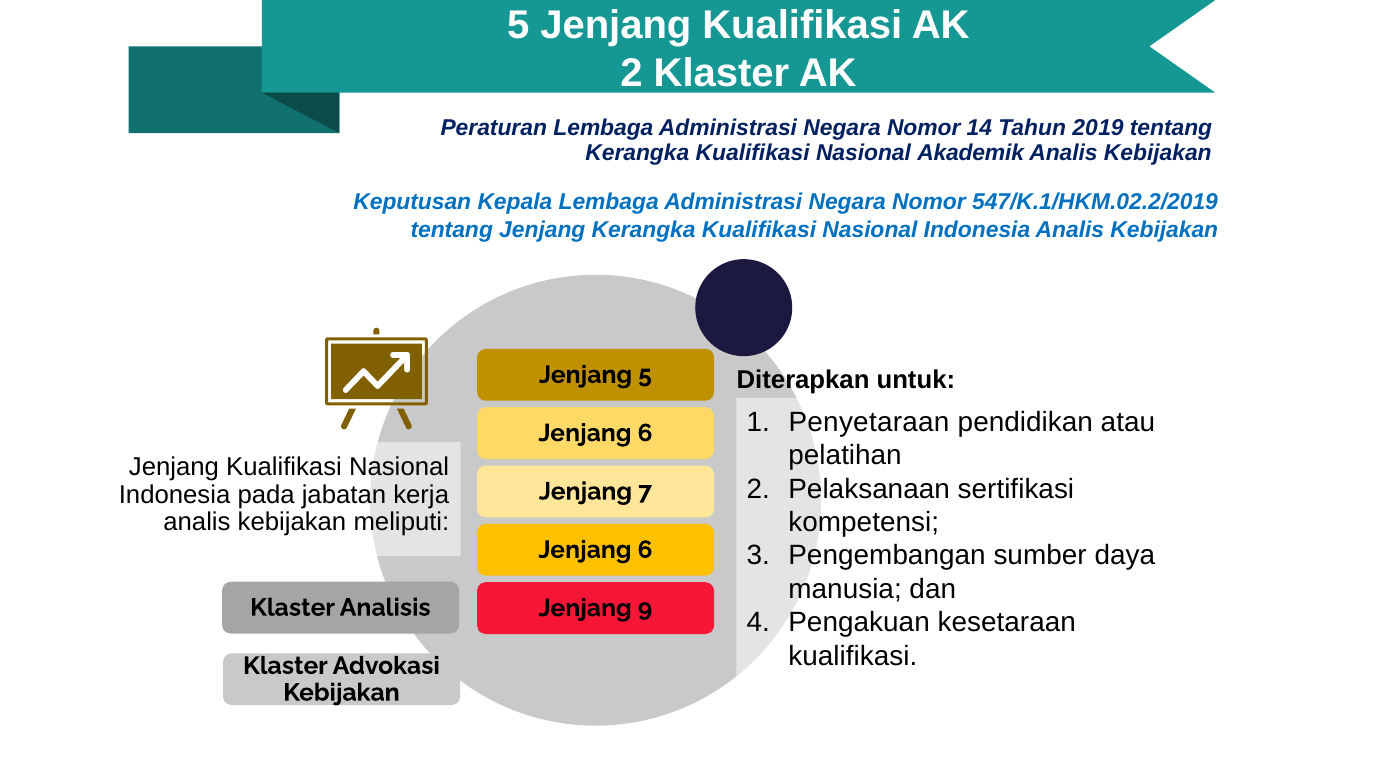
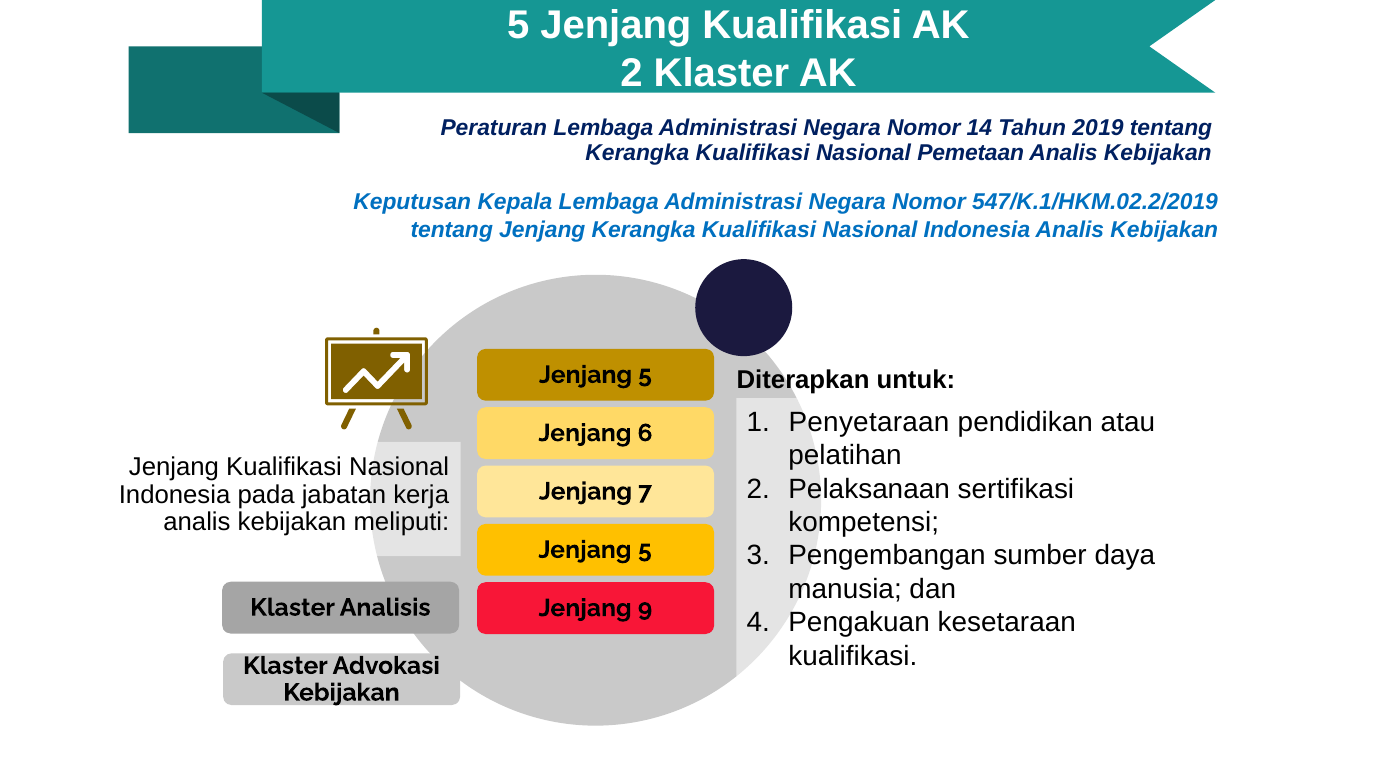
Akademik: Akademik -> Pemetaan
6 at (645, 550): 6 -> 5
